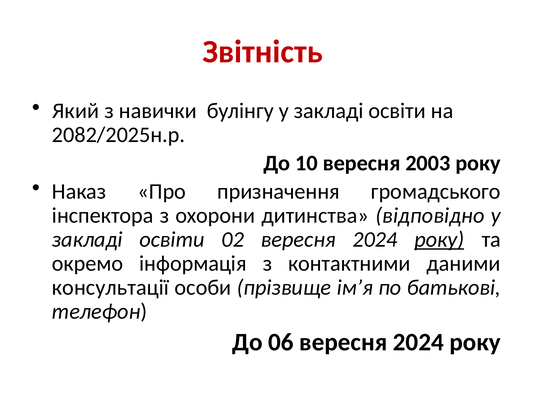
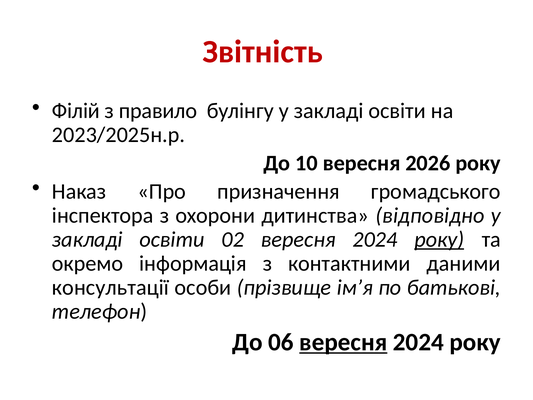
Який: Який -> Філій
навички: навички -> правило
2082/2025н.р: 2082/2025н.р -> 2023/2025н.р
2003: 2003 -> 2026
вересня at (343, 342) underline: none -> present
